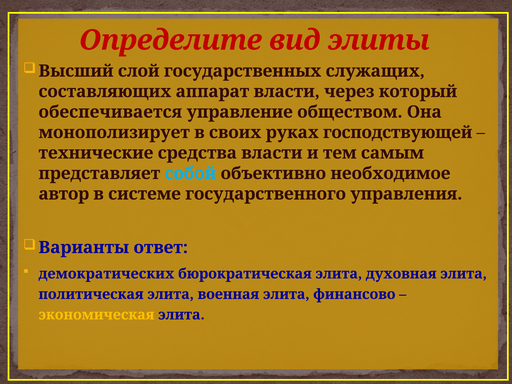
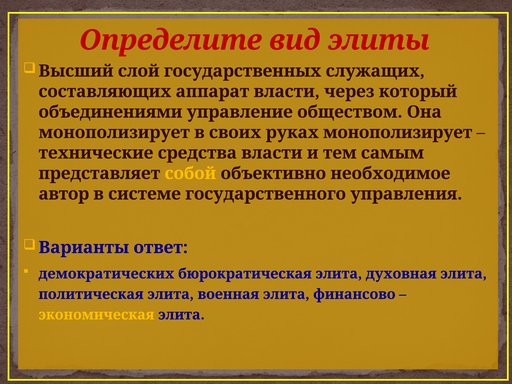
обеспечивается: обеспечивается -> объединениями
руках господствующей: господствующей -> монополизирует
собой colour: light blue -> yellow
